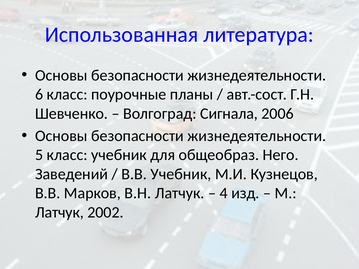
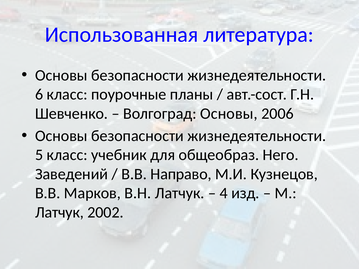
Волгоград Сигнала: Сигнала -> Основы
В.В Учебник: Учебник -> Направо
